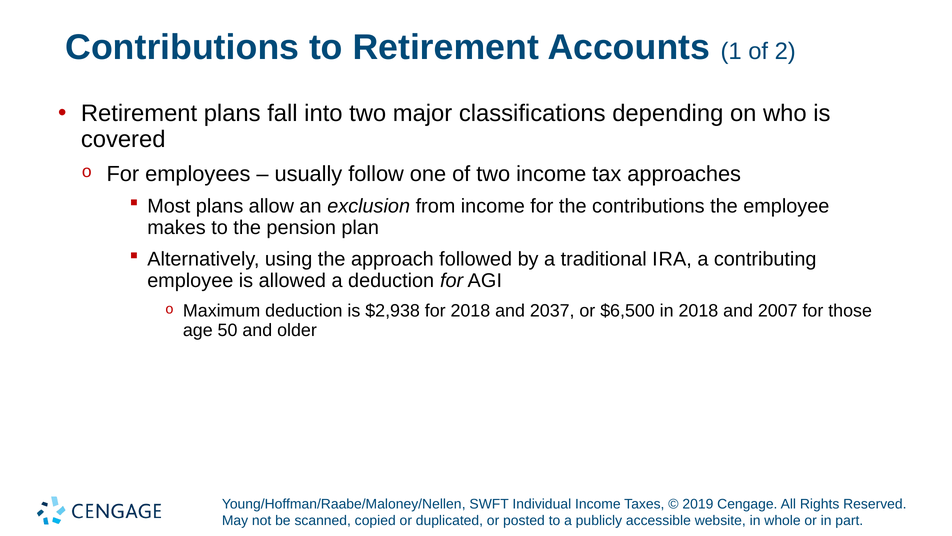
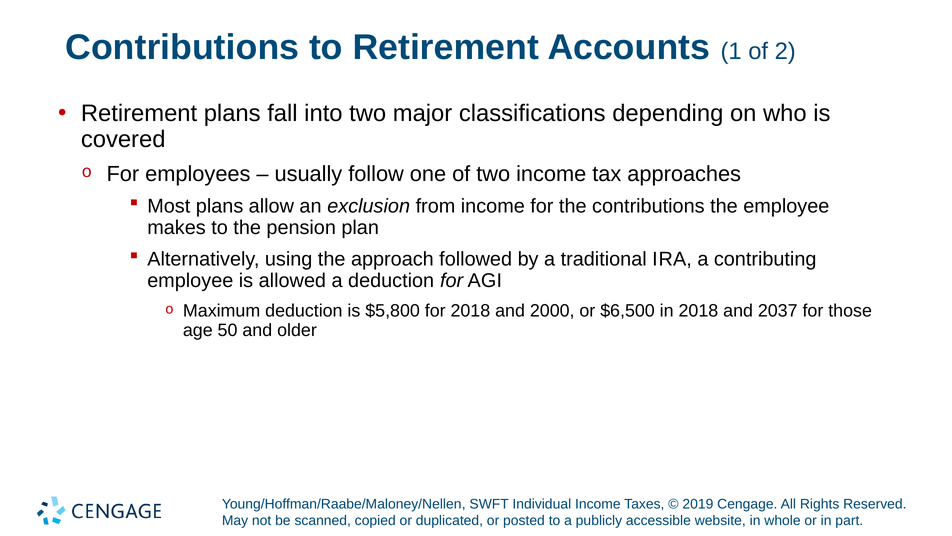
$2,938: $2,938 -> $5,800
2037: 2037 -> 2000
2007: 2007 -> 2037
